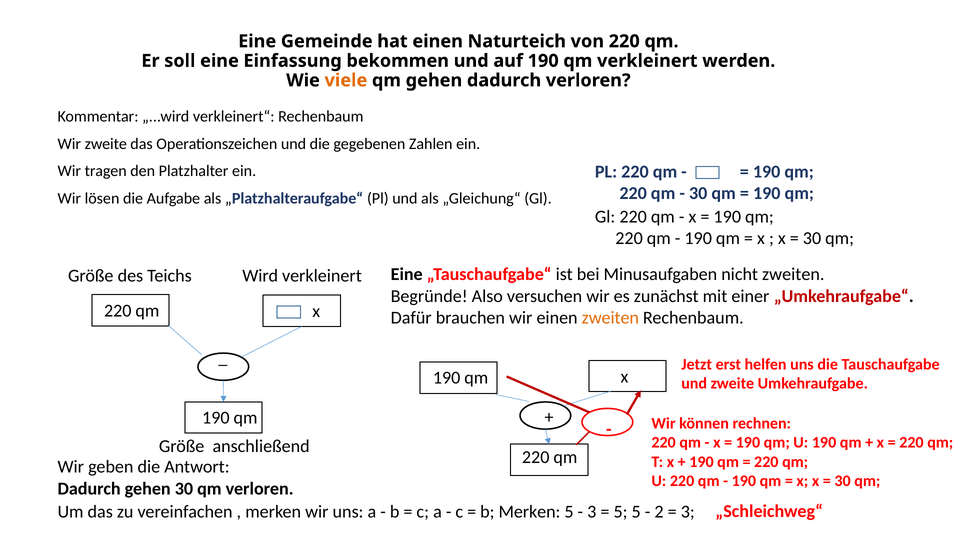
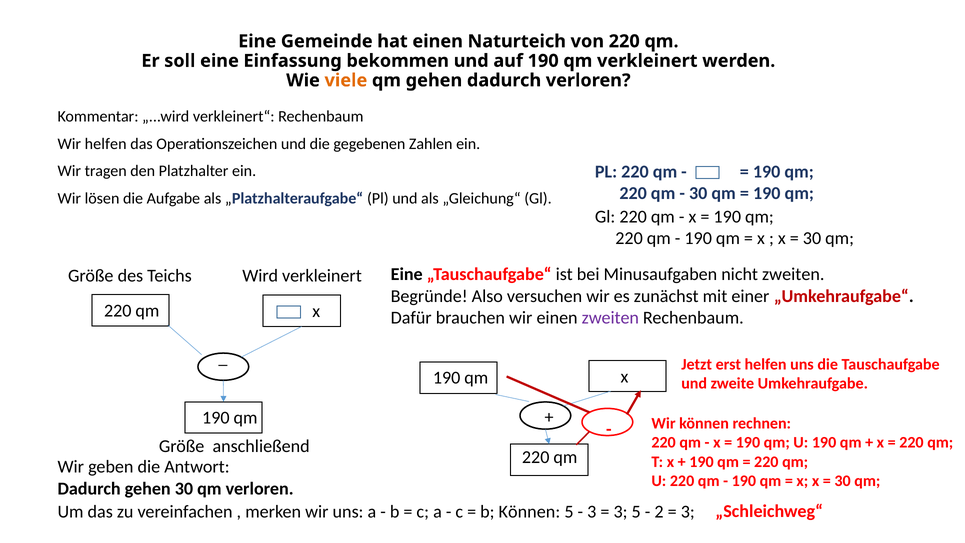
Wir zweite: zweite -> helfen
zweiten at (610, 318) colour: orange -> purple
b Merken: Merken -> Können
5 at (620, 511): 5 -> 3
